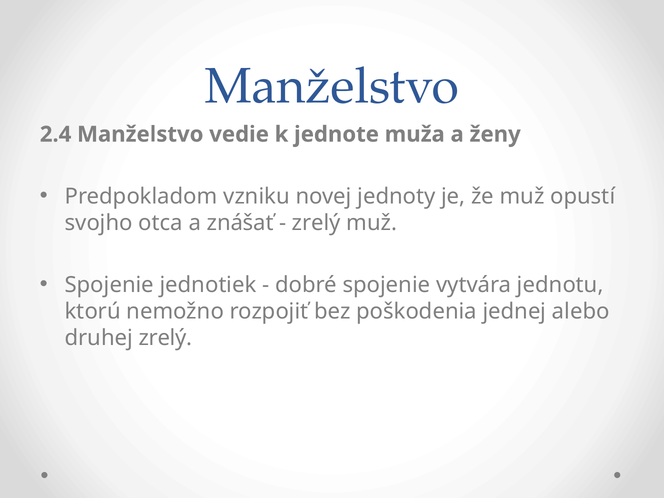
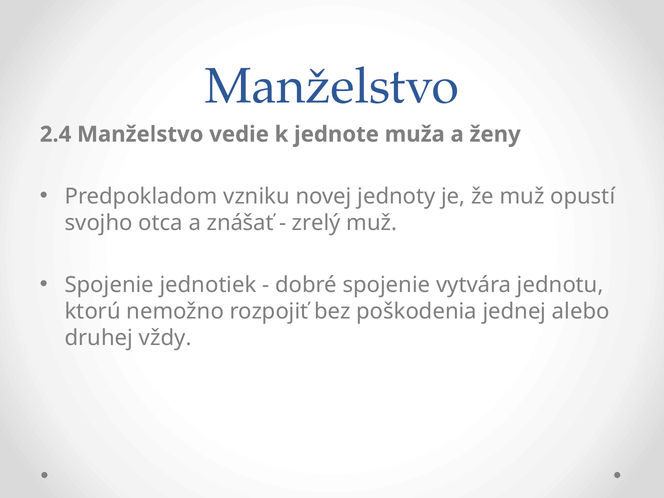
druhej zrelý: zrelý -> vždy
